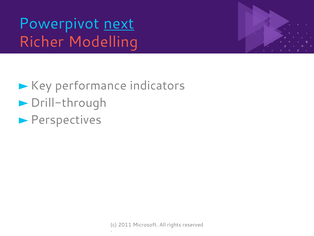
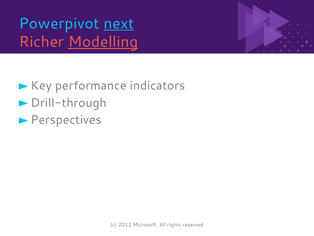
Modelling underline: none -> present
